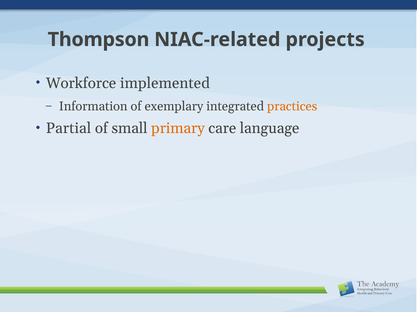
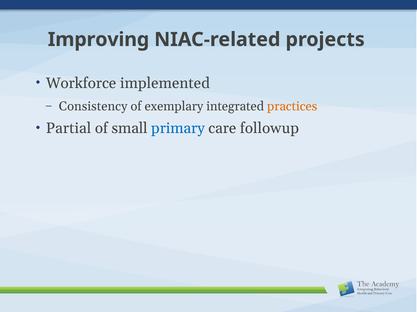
Thompson: Thompson -> Improving
Information: Information -> Consistency
primary colour: orange -> blue
language: language -> followup
